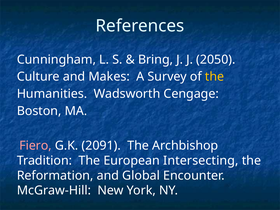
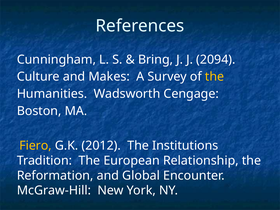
2050: 2050 -> 2094
Fiero colour: pink -> yellow
2091: 2091 -> 2012
Archbishop: Archbishop -> Institutions
Intersecting: Intersecting -> Relationship
